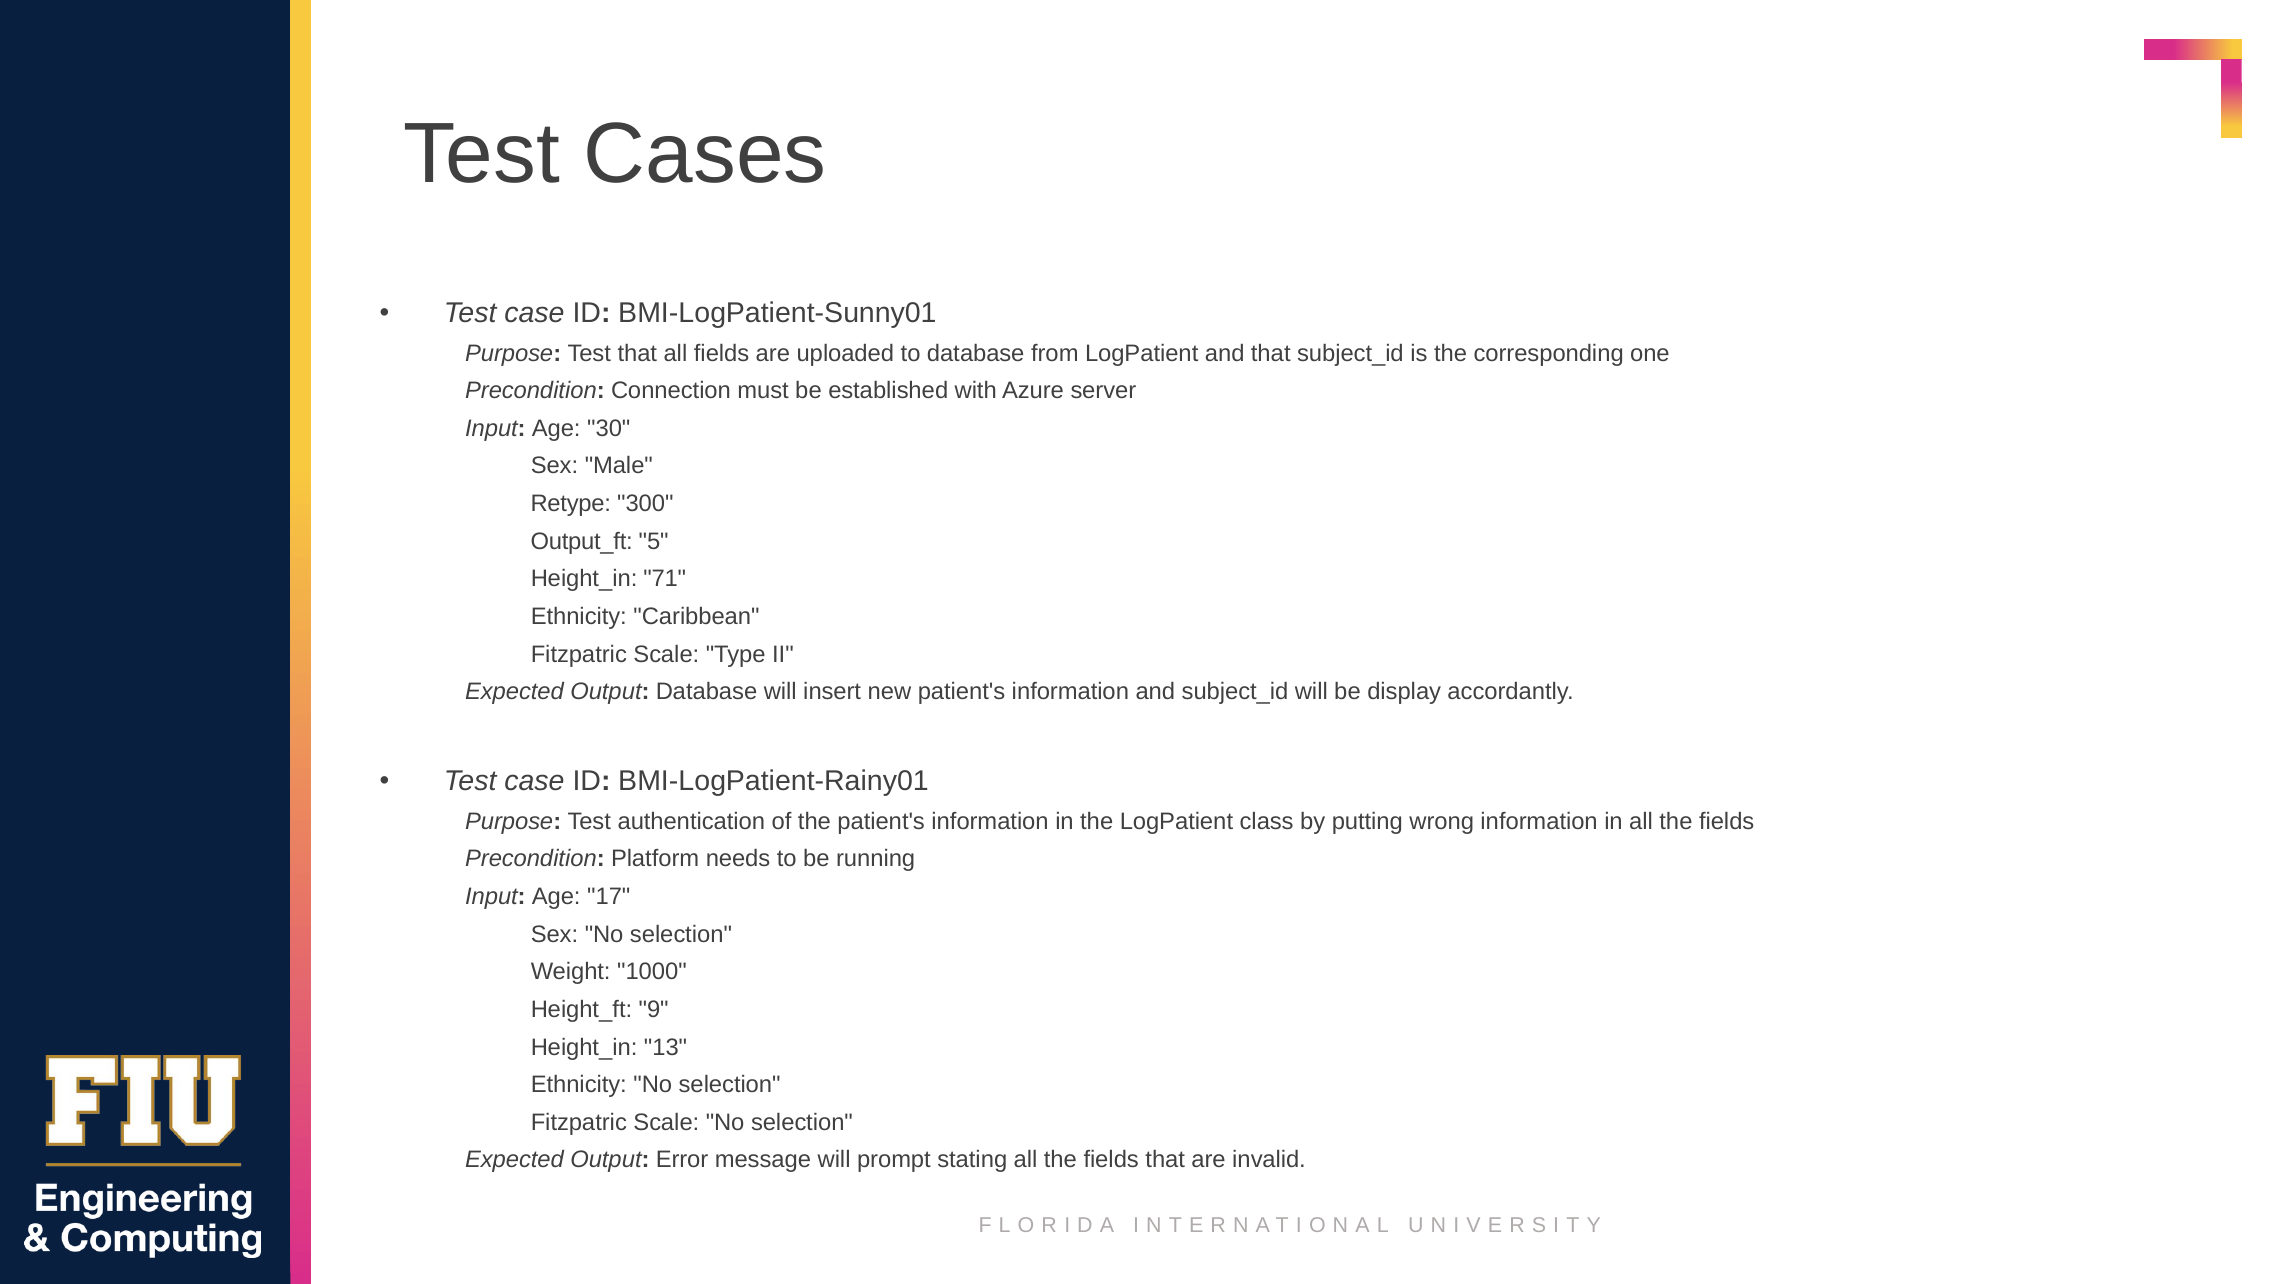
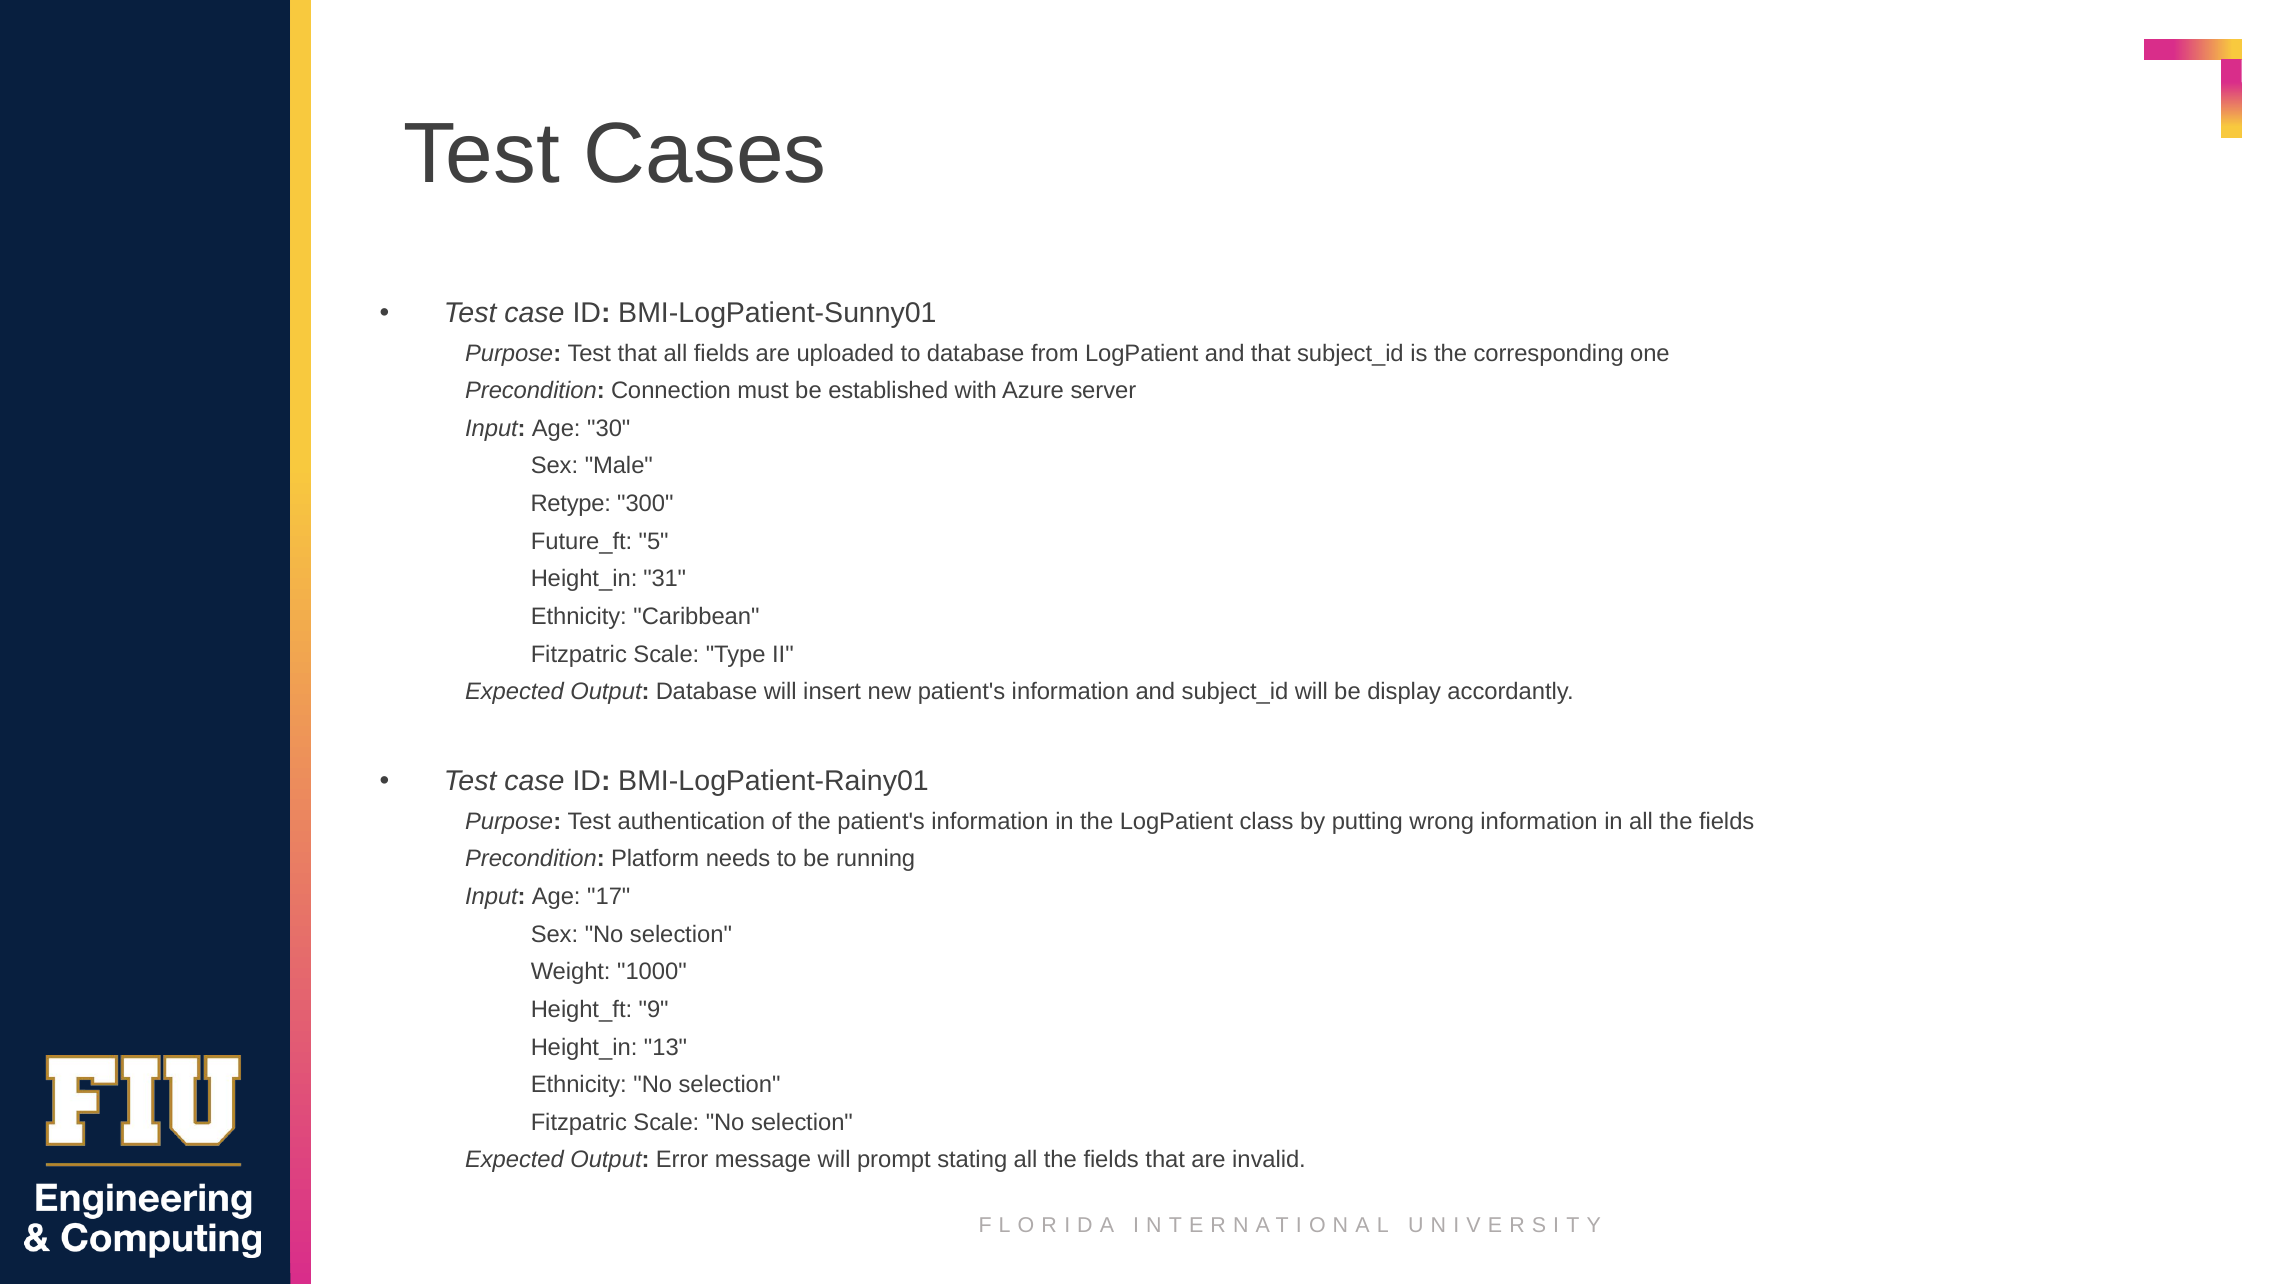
Output_ft: Output_ft -> Future_ft
71: 71 -> 31
